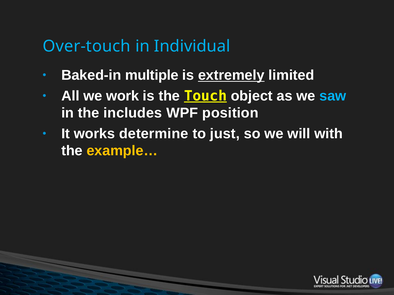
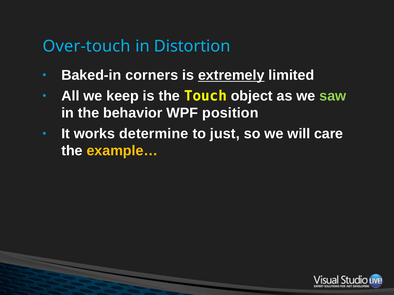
Individual: Individual -> Distortion
multiple: multiple -> corners
work: work -> keep
Touch underline: present -> none
saw colour: light blue -> light green
includes: includes -> behavior
with: with -> care
